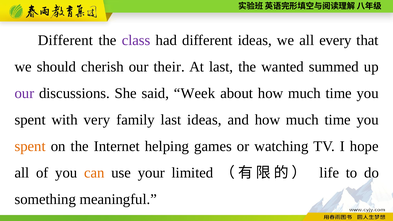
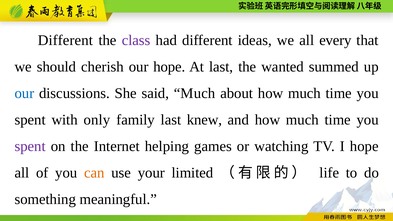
our their: their -> hope
our at (24, 93) colour: purple -> blue
said Week: Week -> Much
very: very -> only
last ideas: ideas -> knew
spent at (30, 146) colour: orange -> purple
